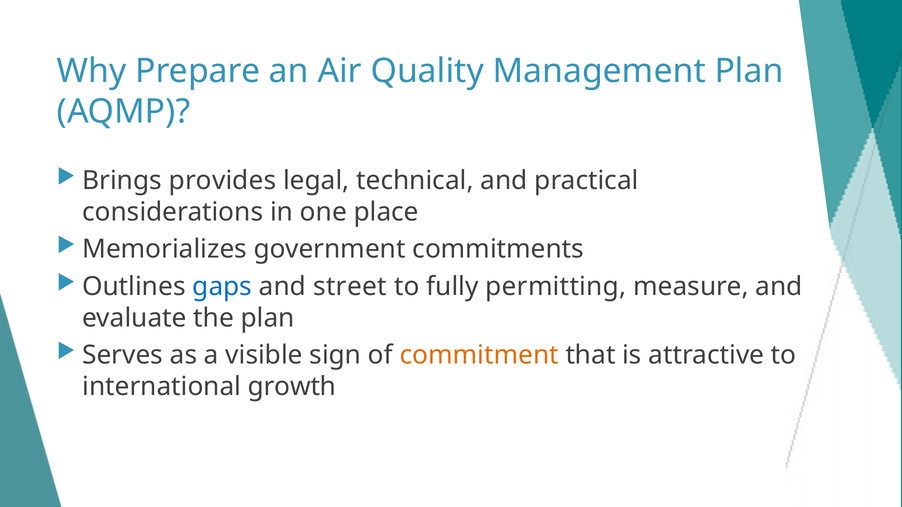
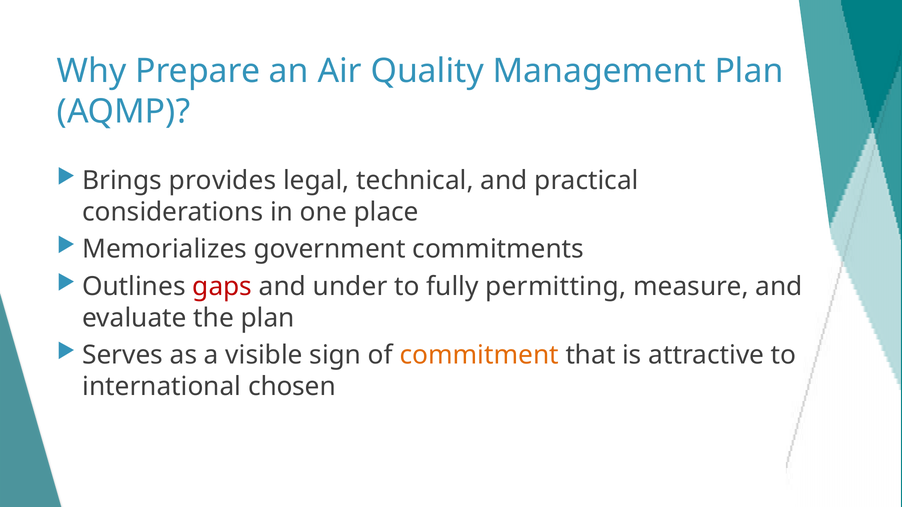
gaps colour: blue -> red
street: street -> under
growth: growth -> chosen
